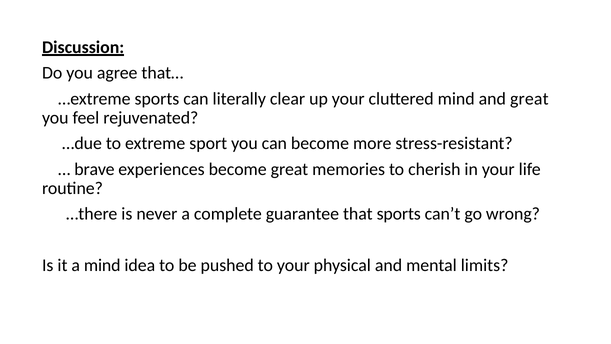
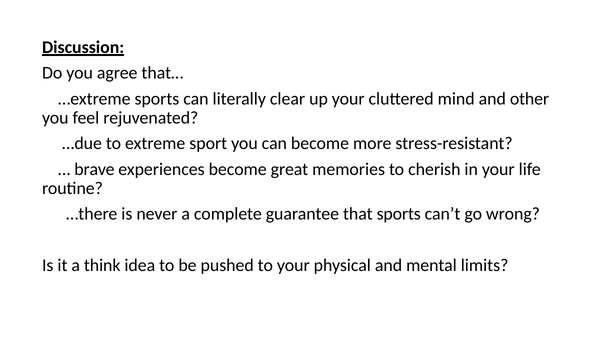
and great: great -> other
a mind: mind -> think
